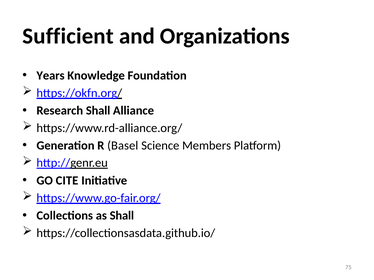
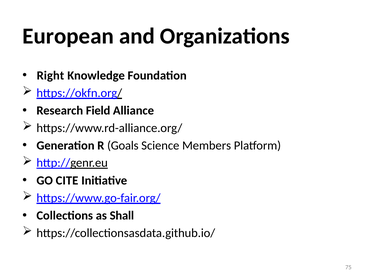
Sufficient: Sufficient -> European
Years: Years -> Right
Research Shall: Shall -> Field
Basel: Basel -> Goals
